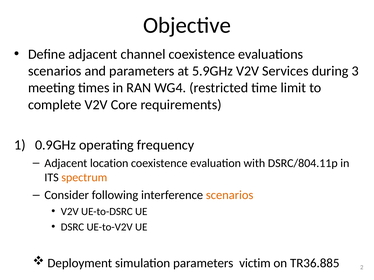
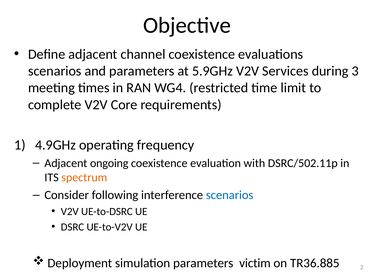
0.9GHz: 0.9GHz -> 4.9GHz
location: location -> ongoing
DSRC/804.11p: DSRC/804.11p -> DSRC/502.11p
scenarios at (230, 195) colour: orange -> blue
